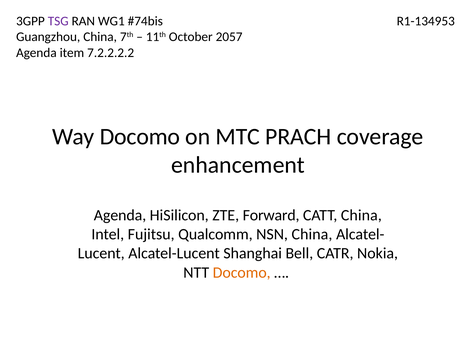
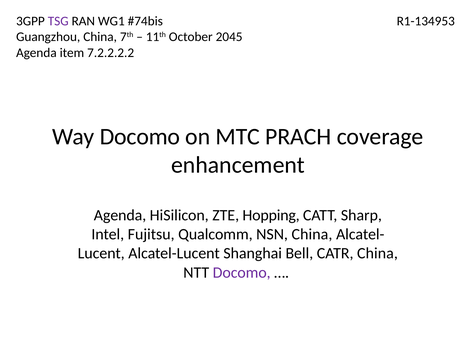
2057: 2057 -> 2045
Forward: Forward -> Hopping
CATT China: China -> Sharp
CATR Nokia: Nokia -> China
Docomo at (242, 272) colour: orange -> purple
